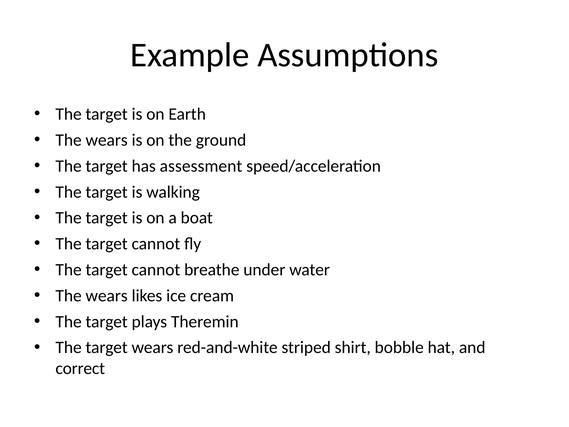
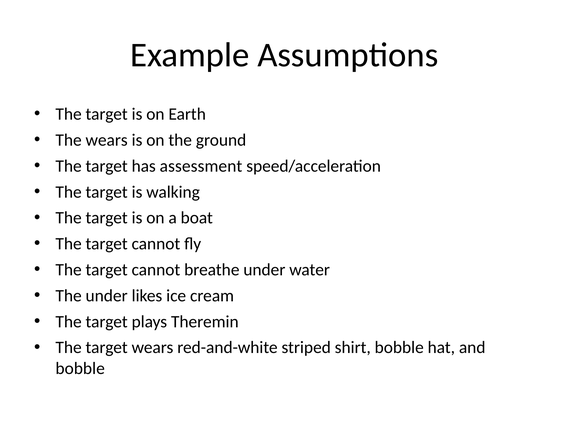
wears at (107, 295): wears -> under
correct at (80, 368): correct -> bobble
